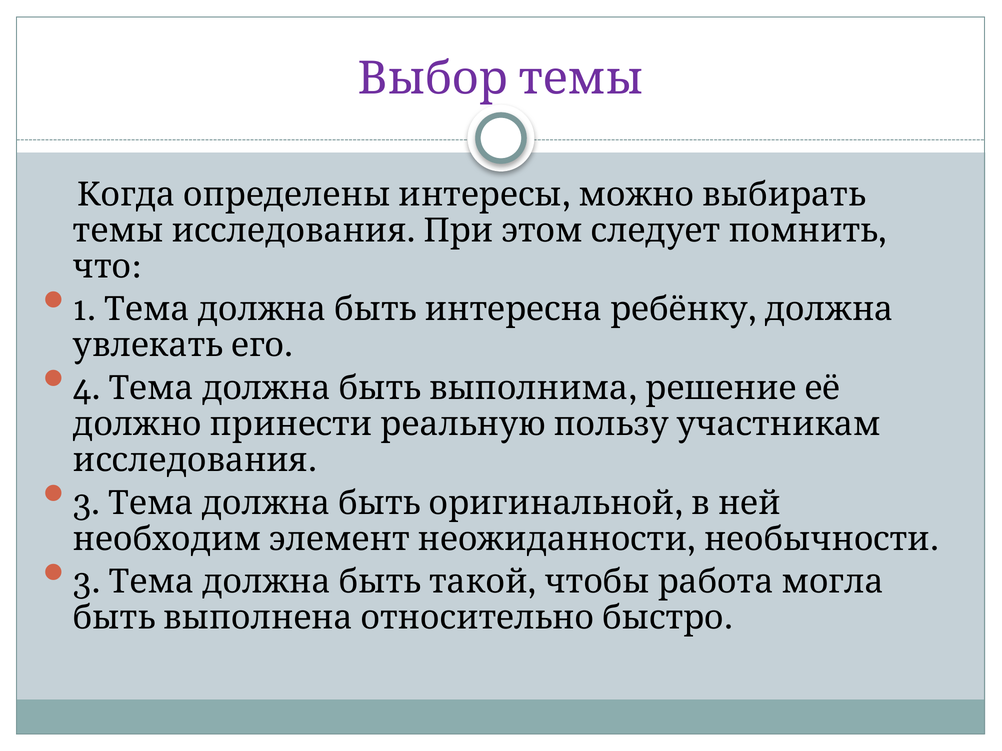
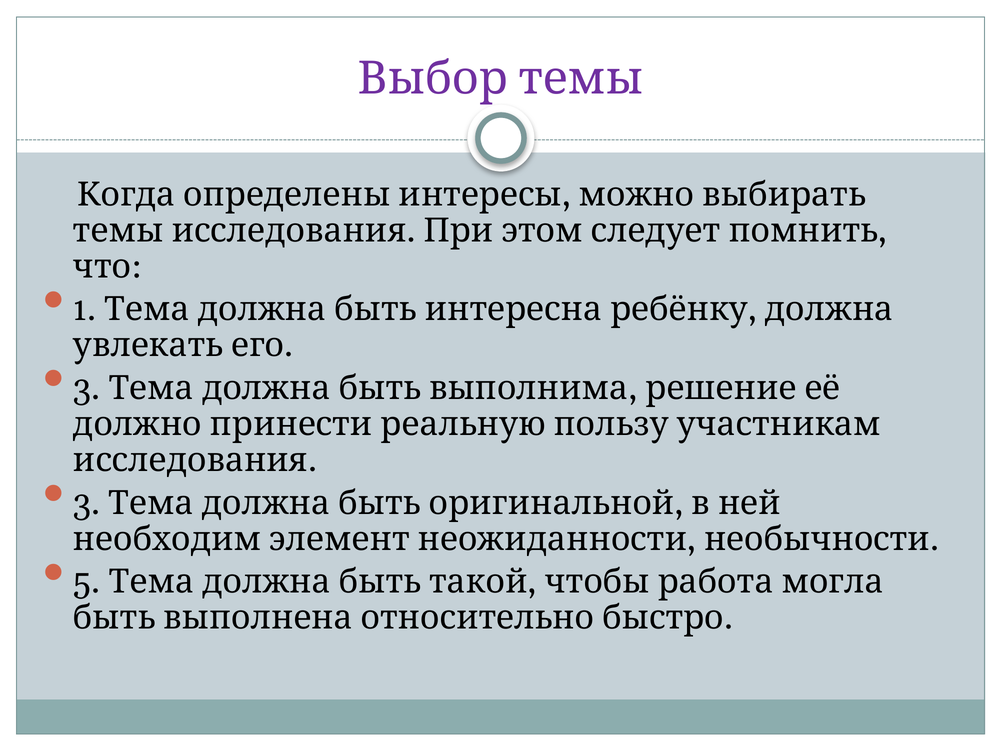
4 at (87, 388): 4 -> 3
3 at (87, 582): 3 -> 5
